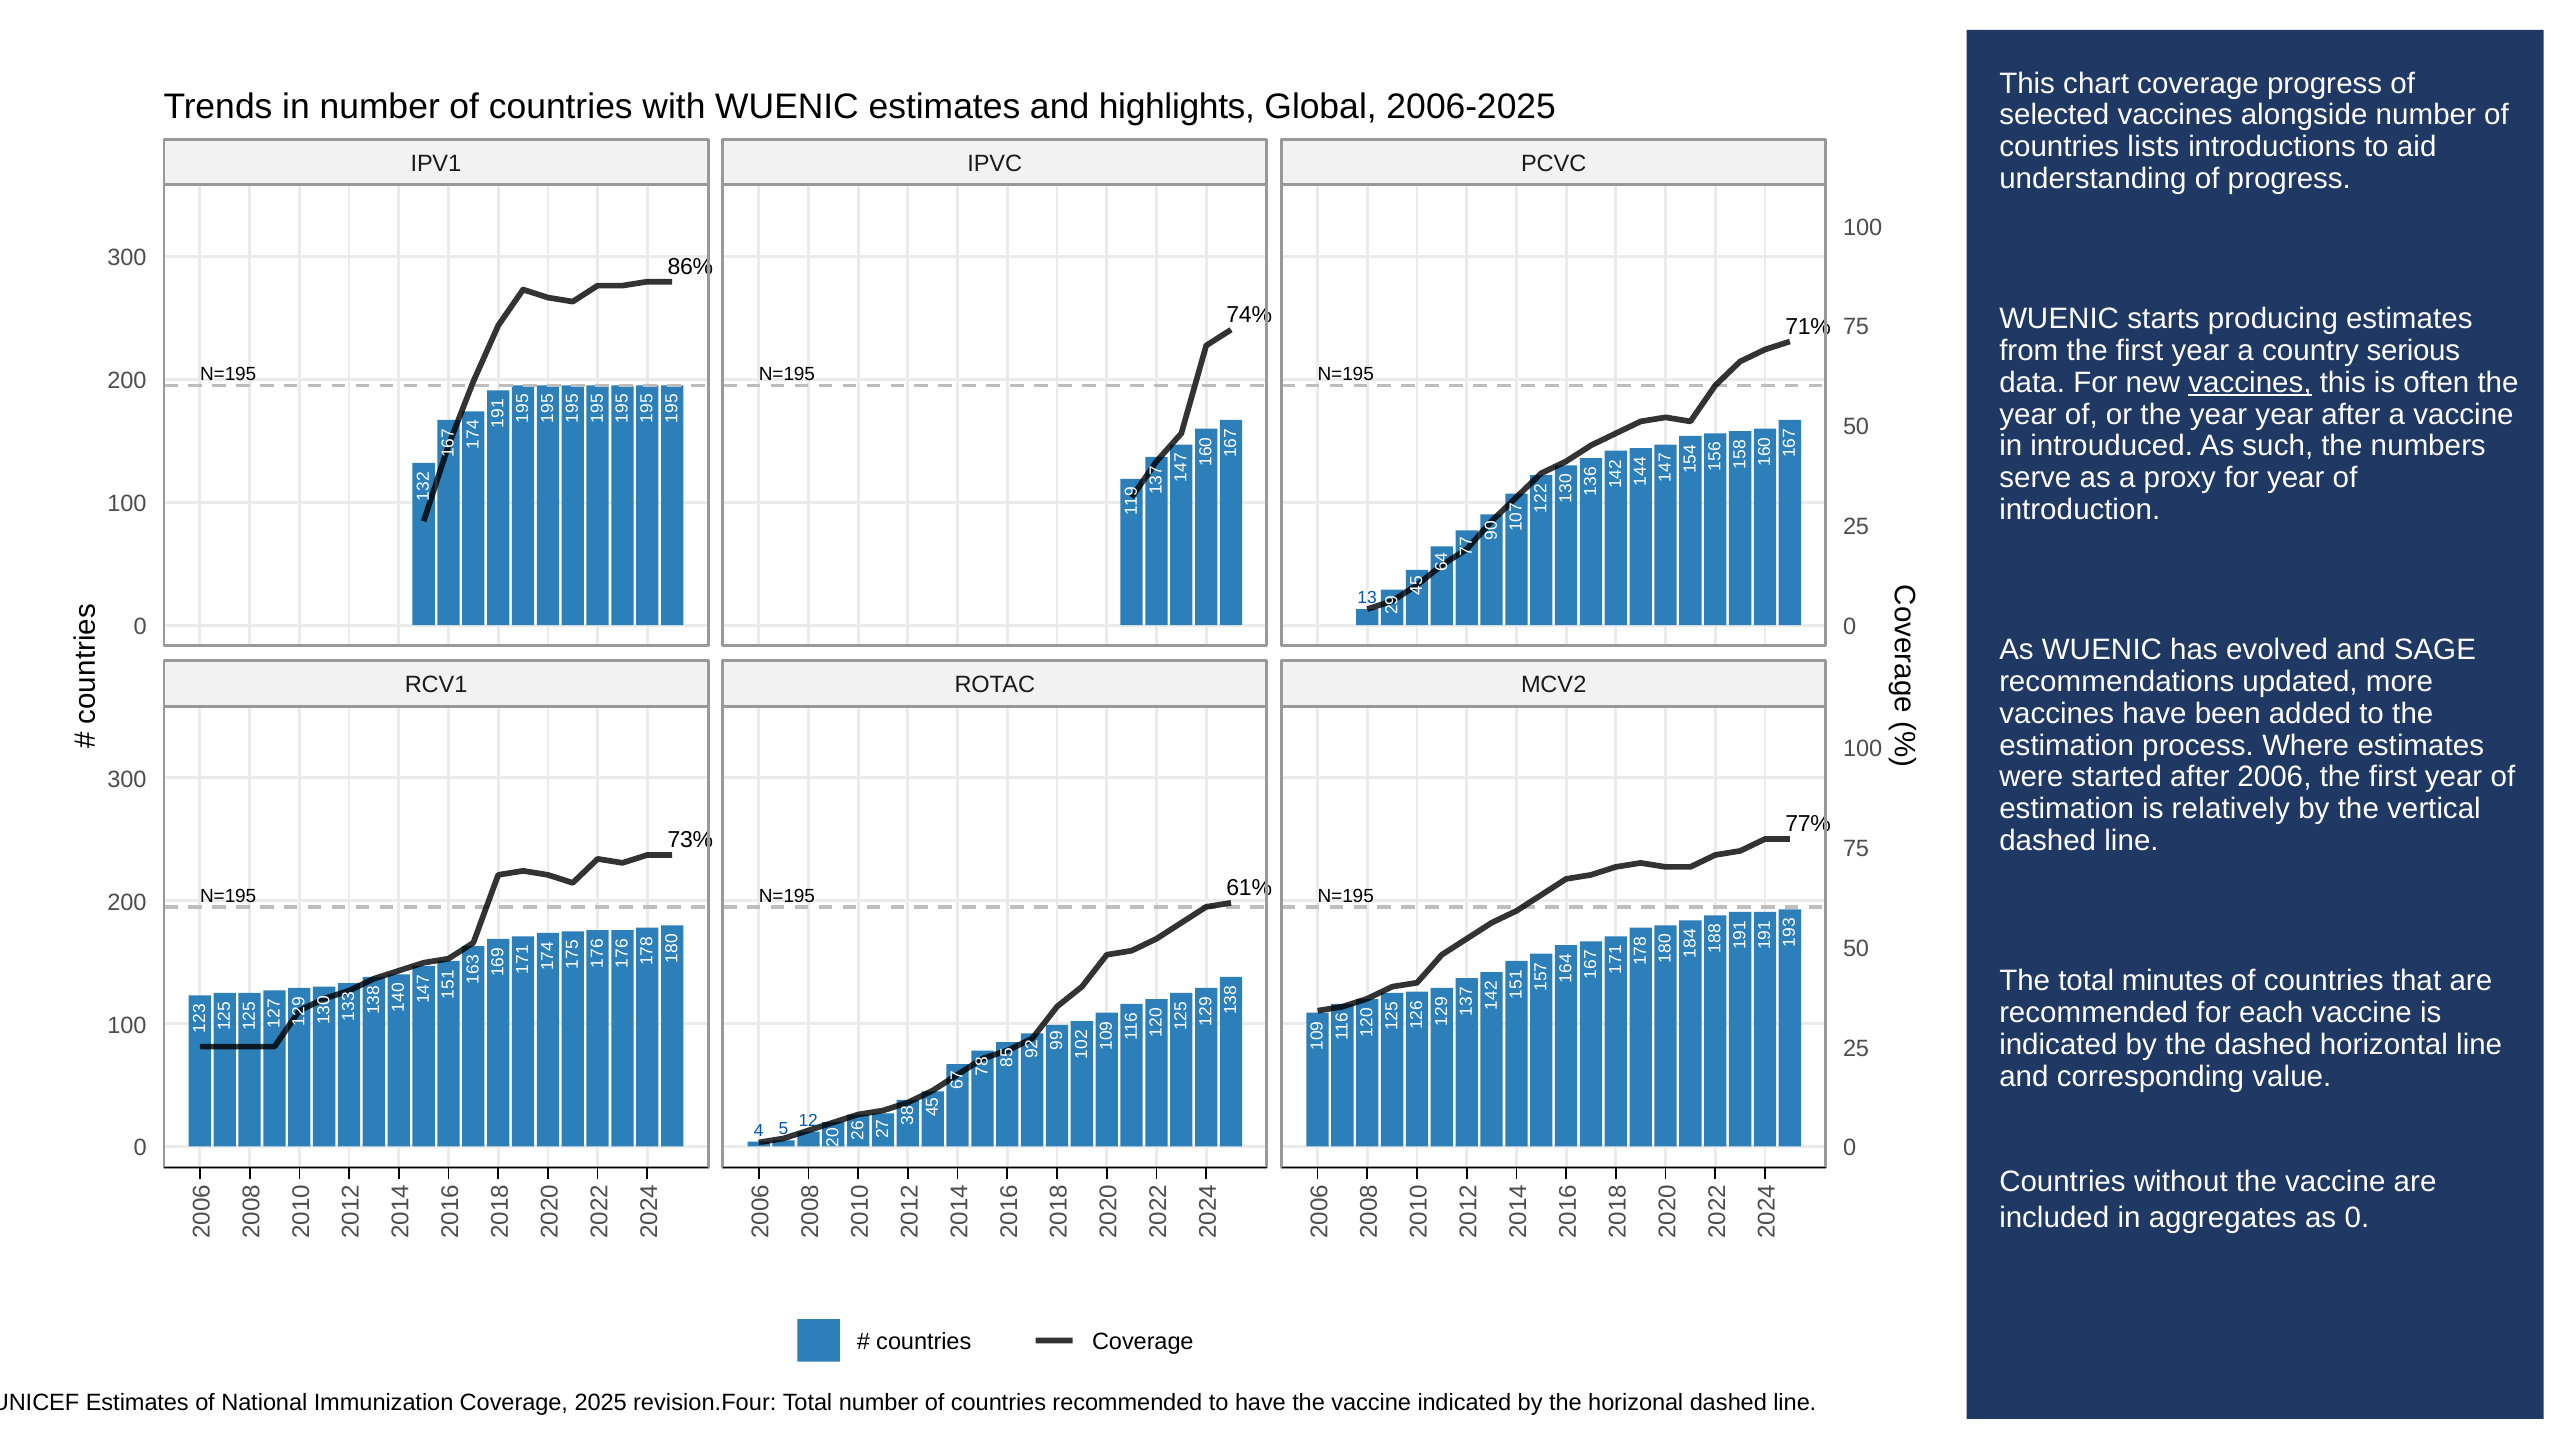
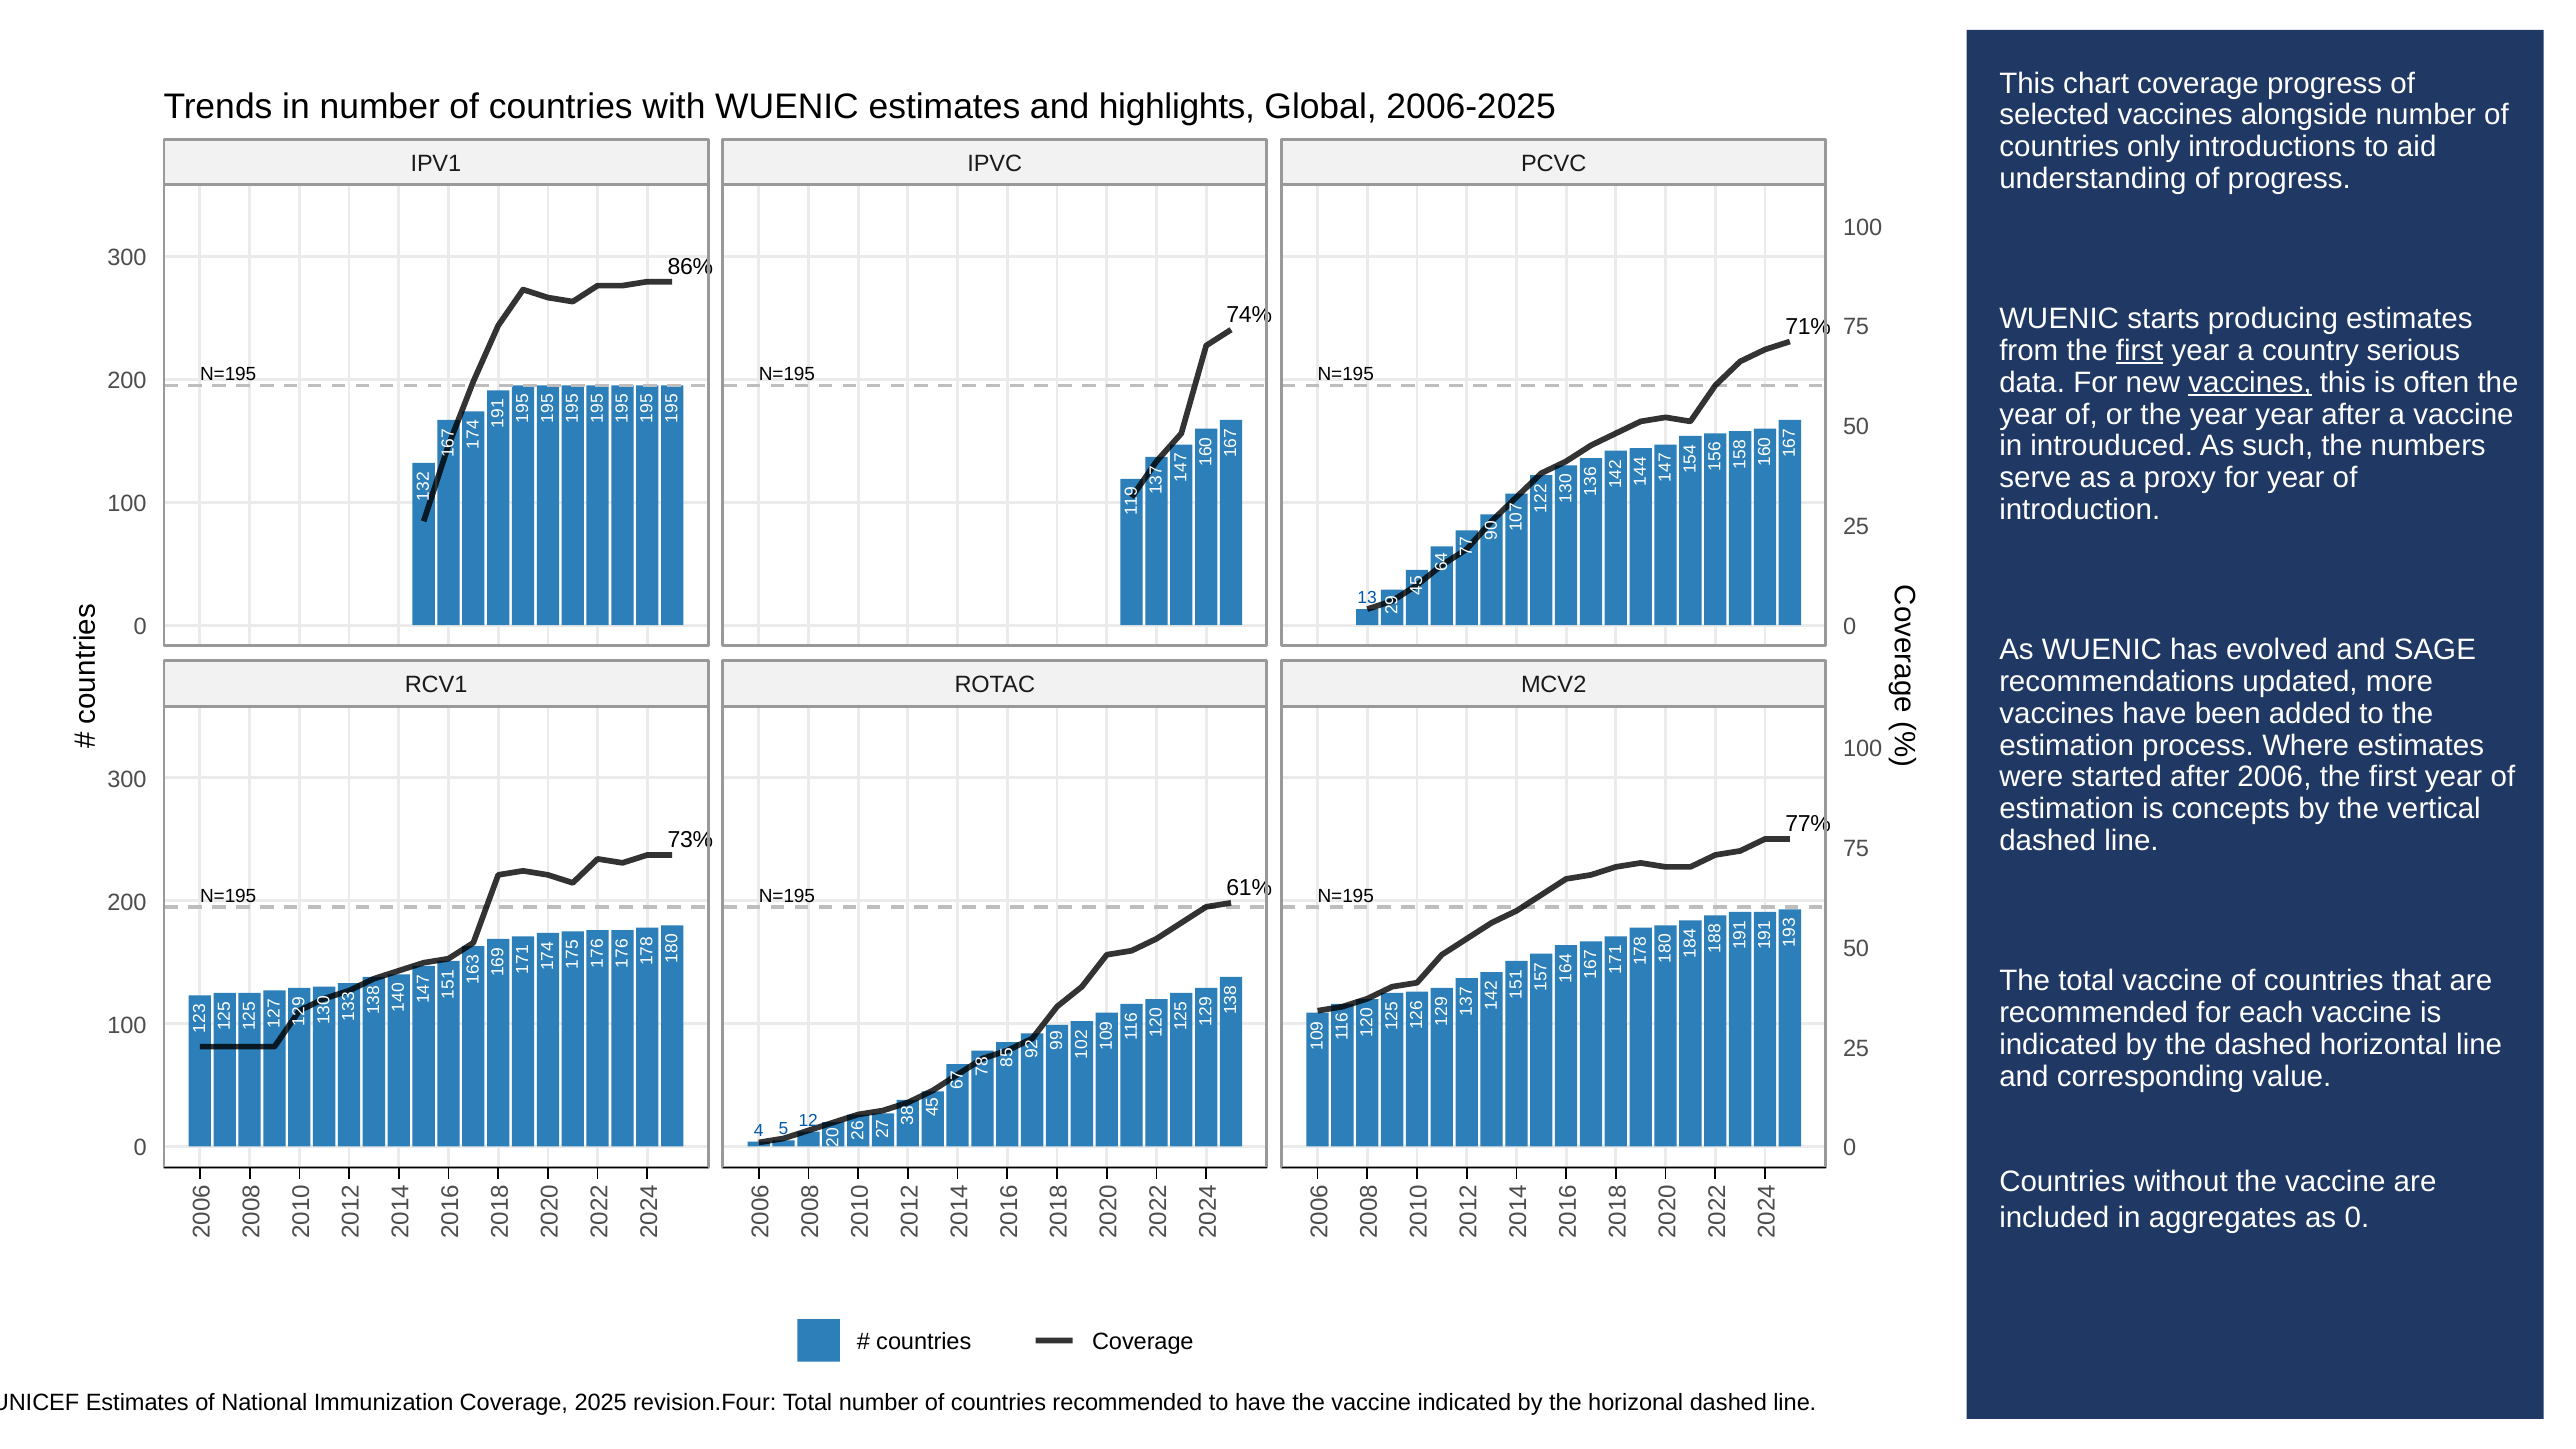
lists: lists -> only
first at (2140, 351) underline: none -> present
relatively: relatively -> concepts
total minutes: minutes -> vaccine
